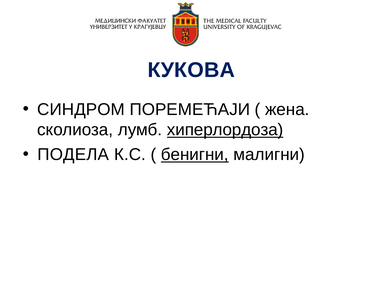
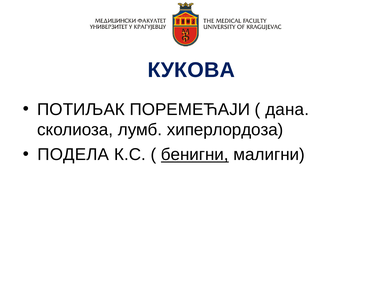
СИНДРОМ: СИНДРОМ -> ПОТИЉАК
жена: жена -> дана
хиперлордоза underline: present -> none
